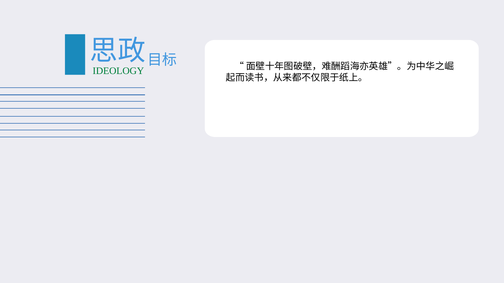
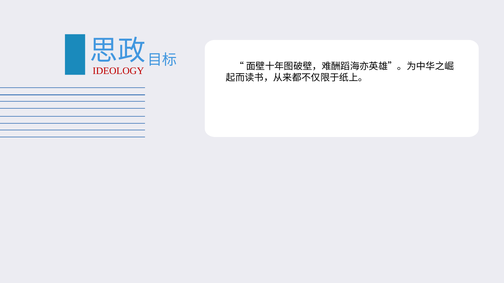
IDEOLOGY colour: green -> red
